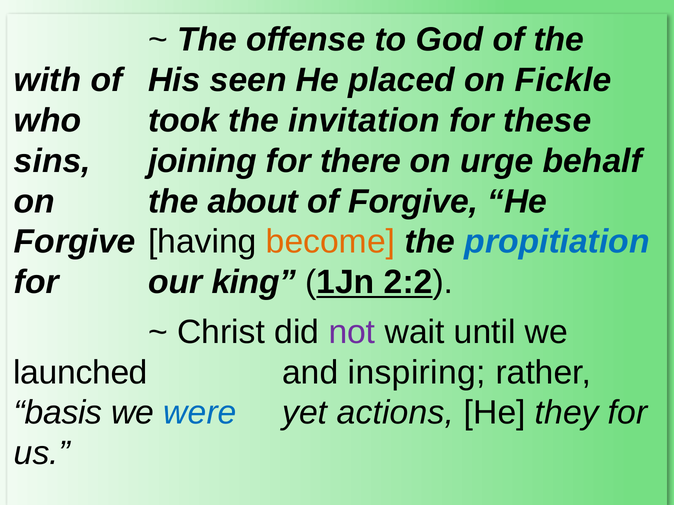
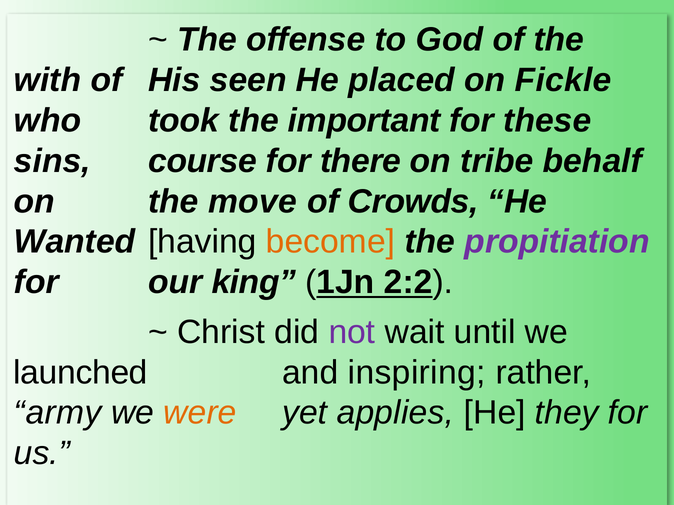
invitation: invitation -> important
joining: joining -> course
urge: urge -> tribe
about: about -> move
of Forgive: Forgive -> Crowds
Forgive at (75, 242): Forgive -> Wanted
propitiation colour: blue -> purple
basis: basis -> army
were colour: blue -> orange
actions: actions -> applies
